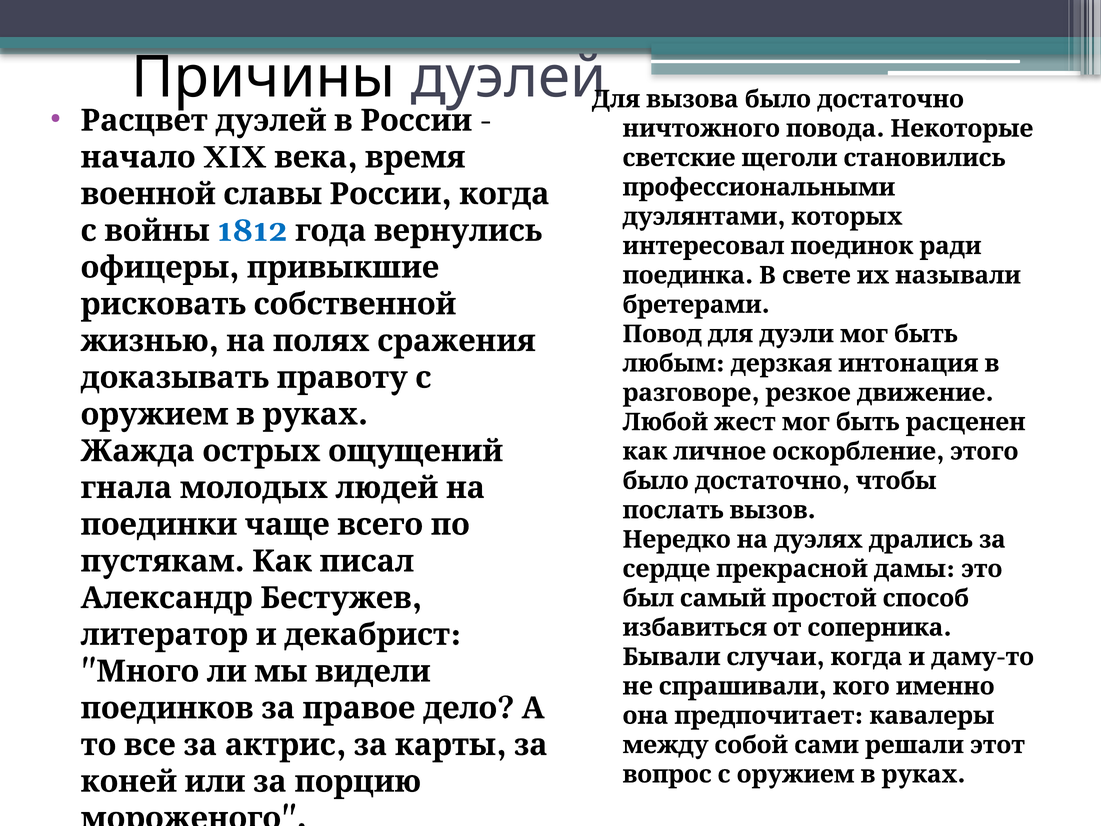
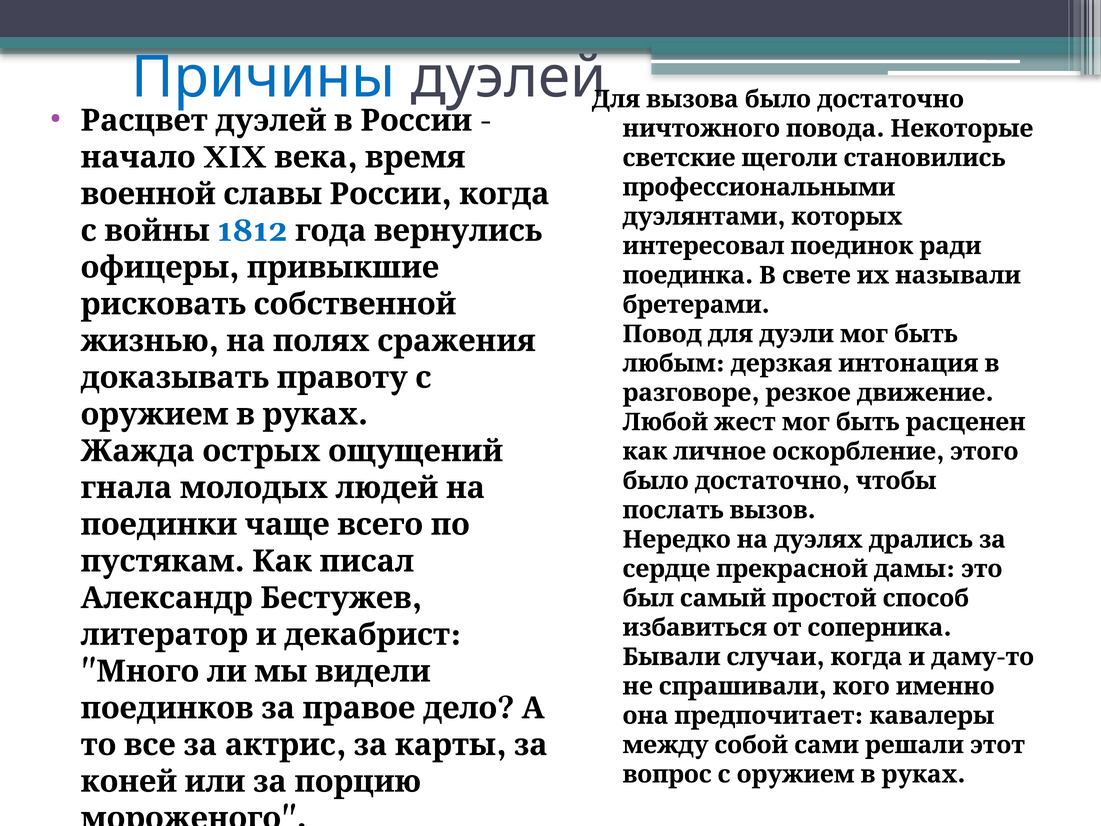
Причины colour: black -> blue
